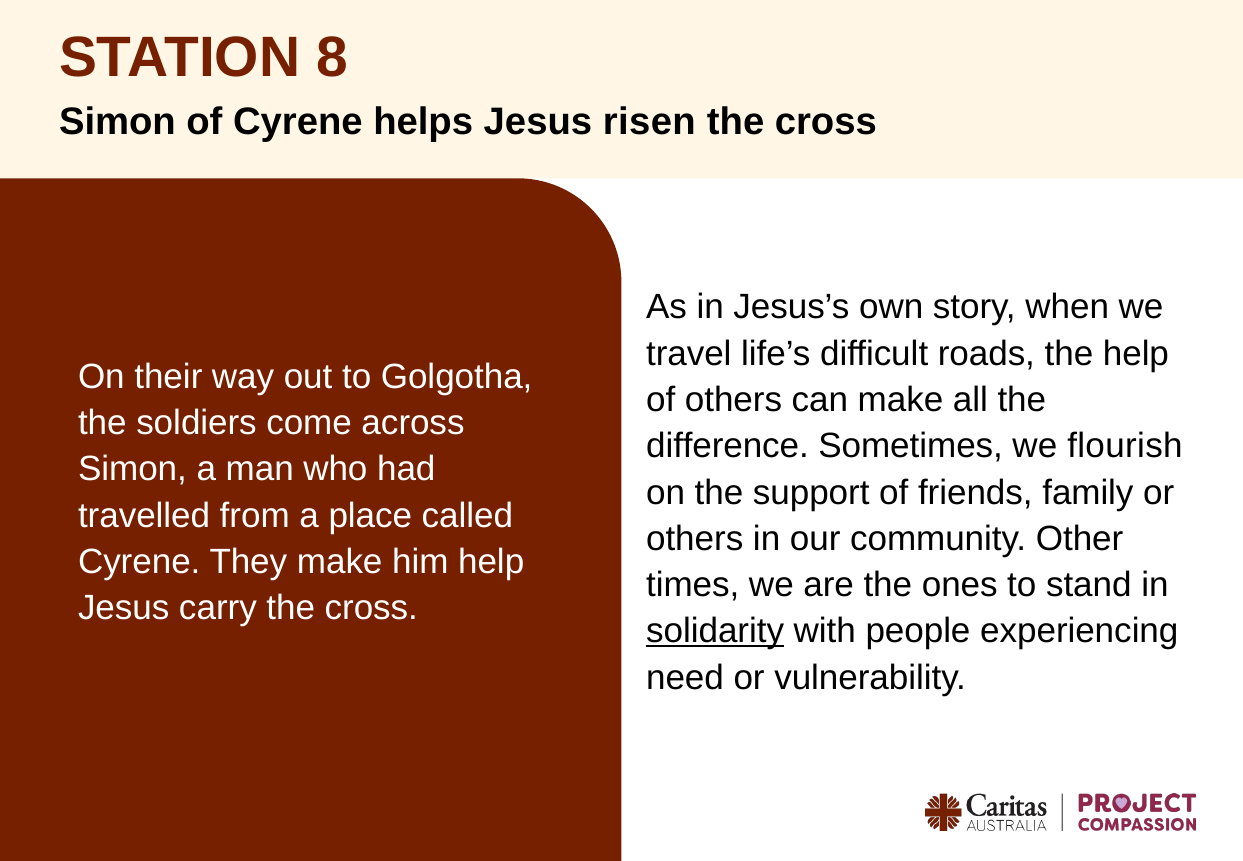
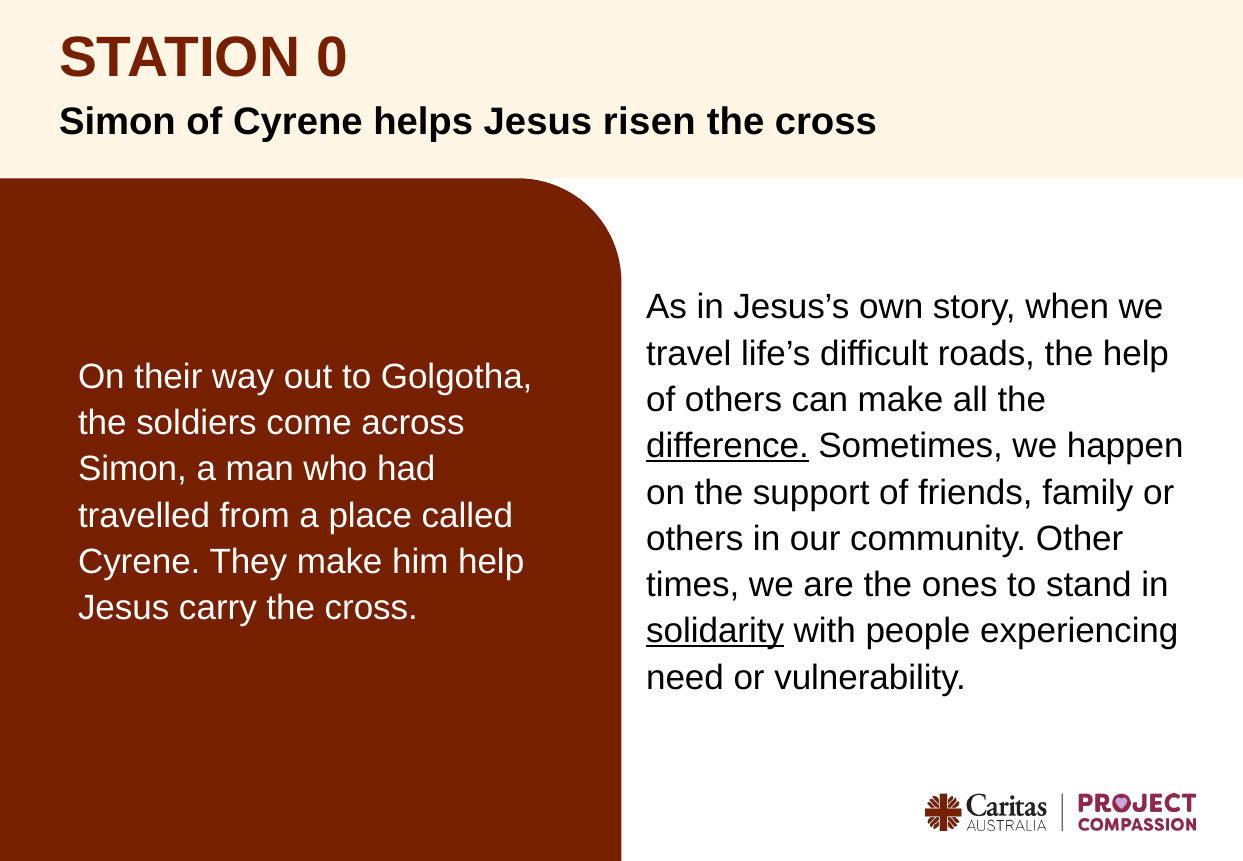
8: 8 -> 0
difference underline: none -> present
flourish: flourish -> happen
